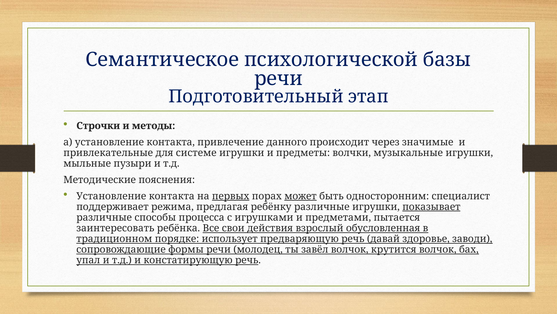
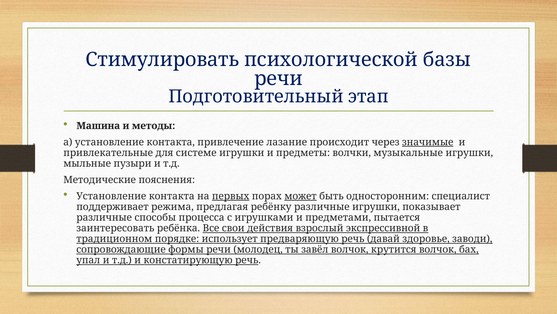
Семантическое: Семантическое -> Стимулировать
Строчки: Строчки -> Машина
данного: данного -> лазание
значимые underline: none -> present
показывает underline: present -> none
обусловленная: обусловленная -> экспрессивной
